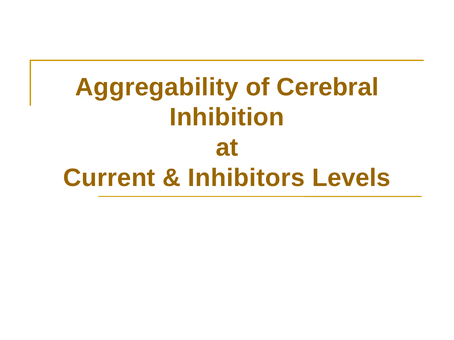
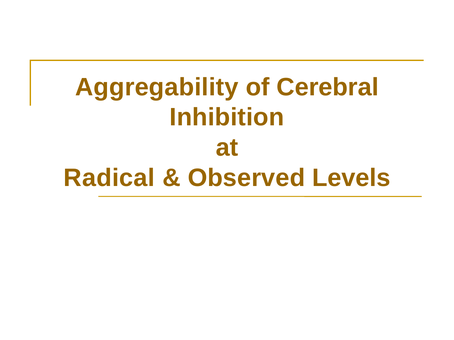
Current: Current -> Radical
Inhibitors: Inhibitors -> Observed
